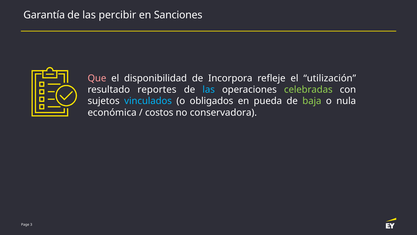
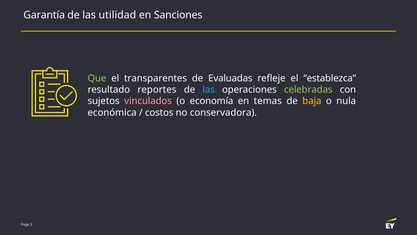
percibir: percibir -> utilidad
Que colour: pink -> light green
disponibilidad: disponibilidad -> transparentes
Incorpora: Incorpora -> Evaluadas
utilización: utilización -> establezca
vinculados colour: light blue -> pink
obligados: obligados -> economía
pueda: pueda -> temas
baja colour: light green -> yellow
